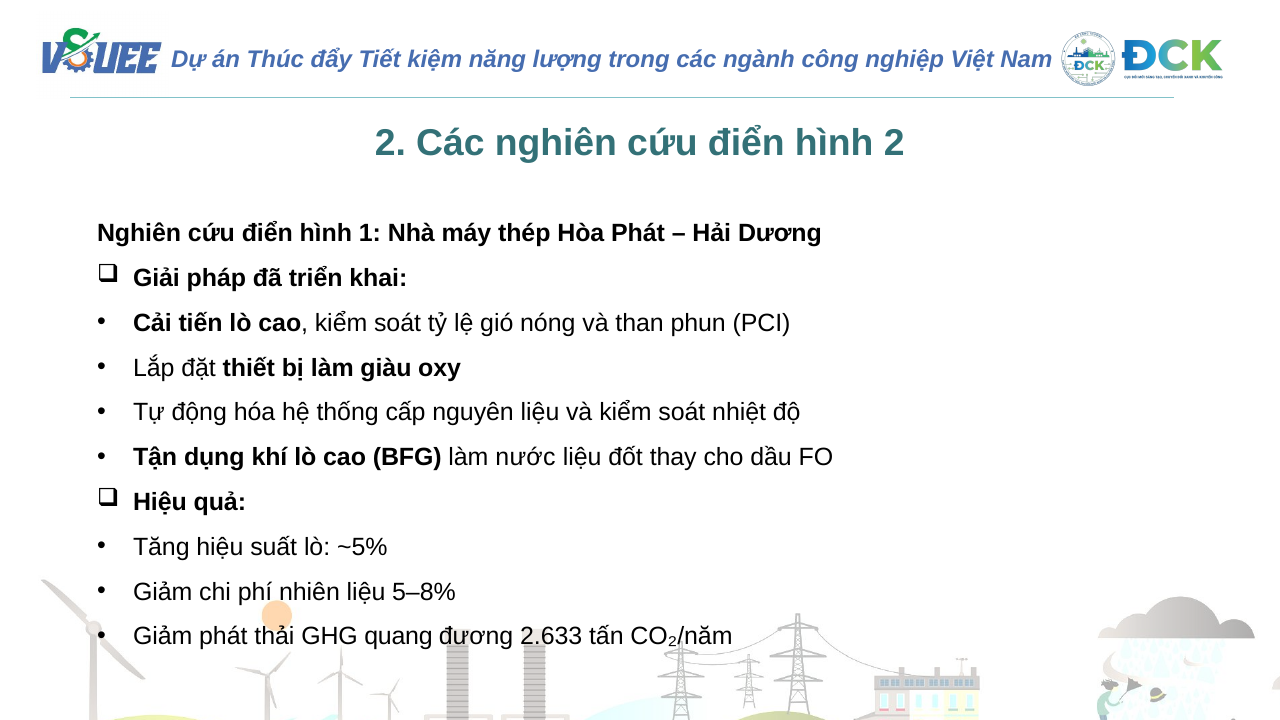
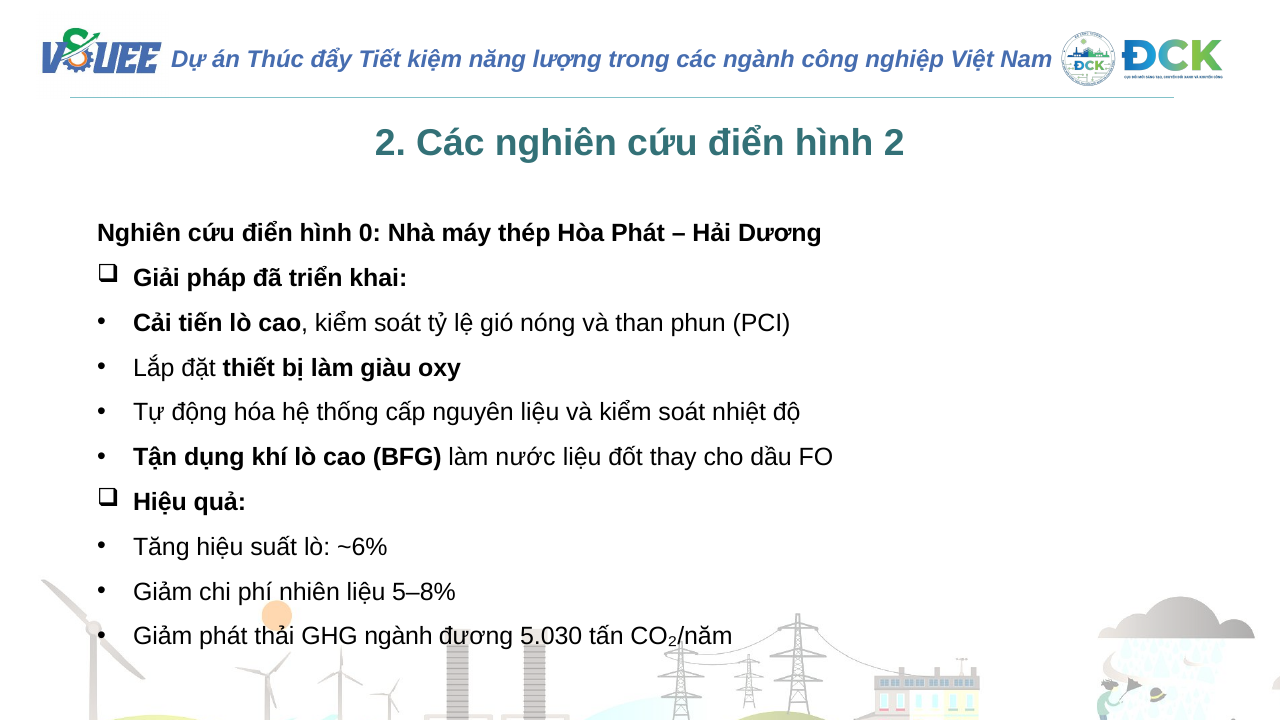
1: 1 -> 0
~5%: ~5% -> ~6%
GHG quang: quang -> ngành
2.633: 2.633 -> 5.030
